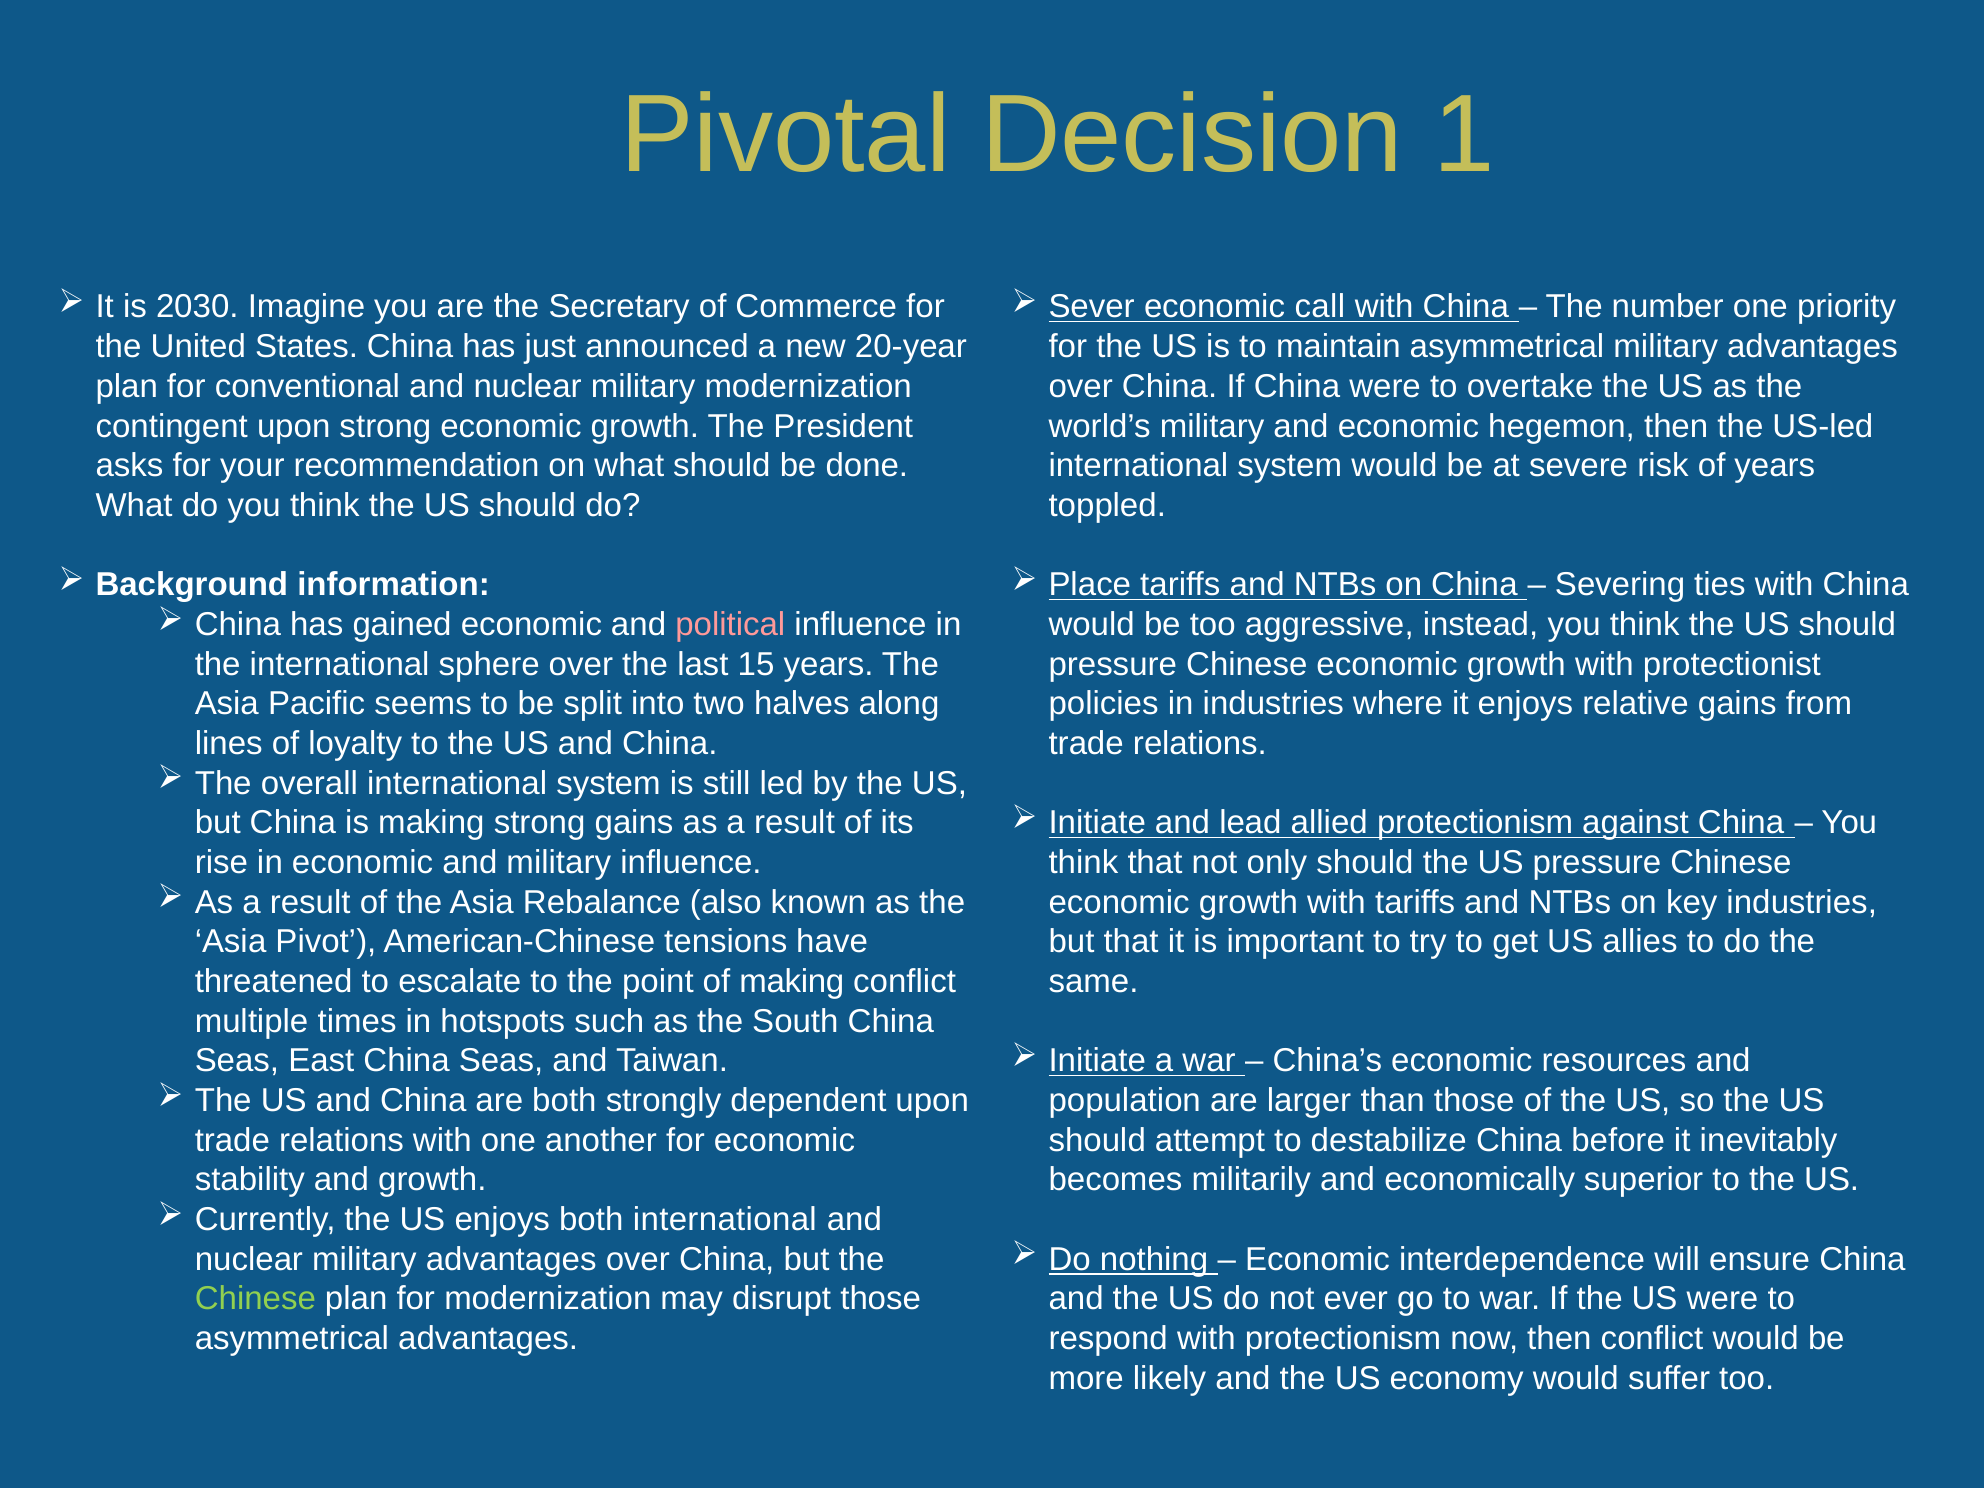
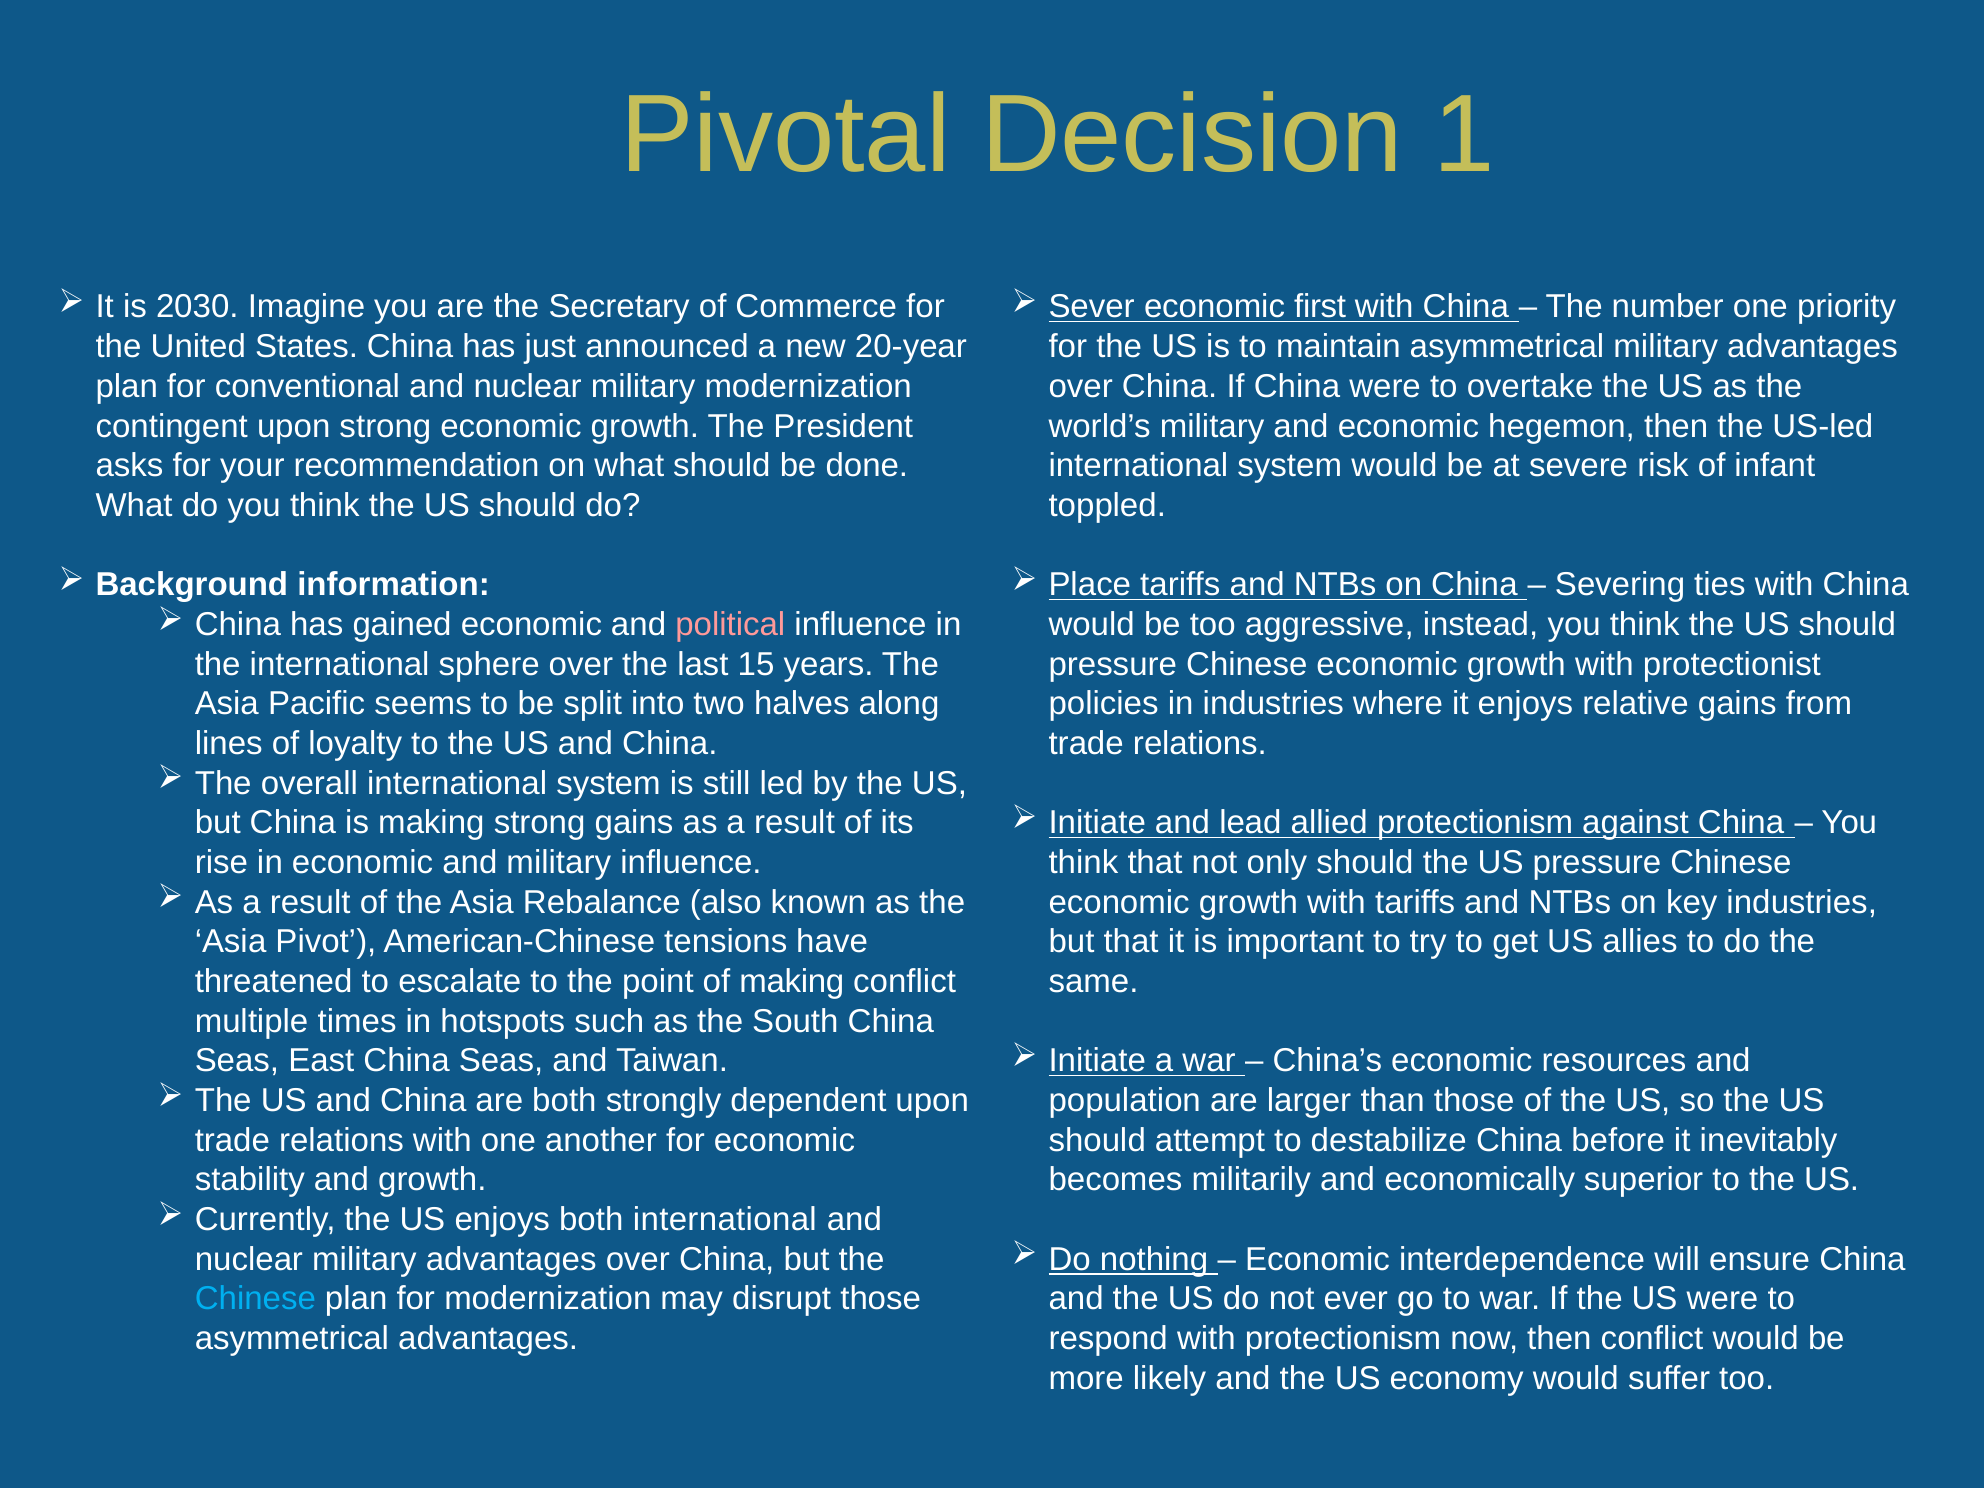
call: call -> first
of years: years -> infant
Chinese at (255, 1299) colour: light green -> light blue
